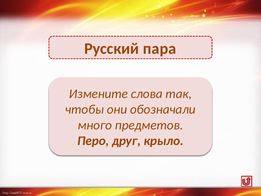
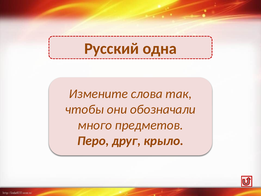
пара: пара -> одна
